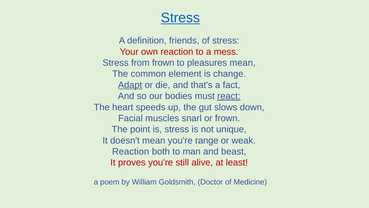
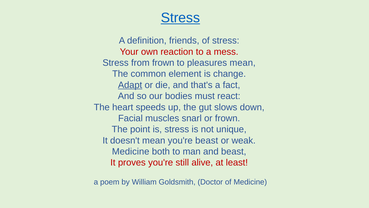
react underline: present -> none
you're range: range -> beast
Reaction at (131, 151): Reaction -> Medicine
